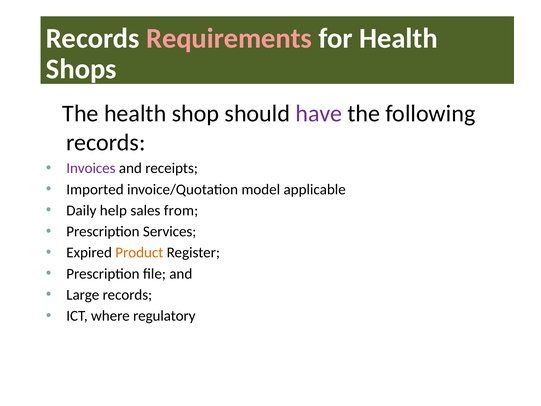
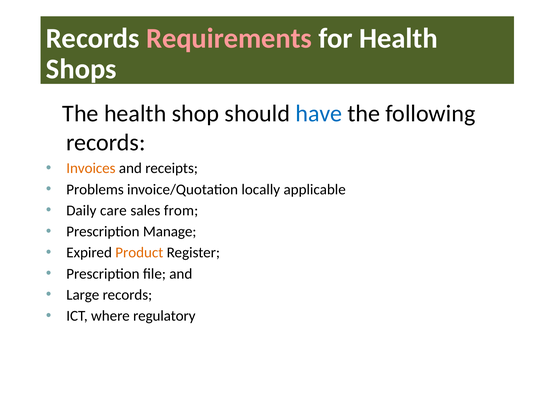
have colour: purple -> blue
Invoices colour: purple -> orange
Imported: Imported -> Problems
model: model -> locally
help: help -> care
Services: Services -> Manage
